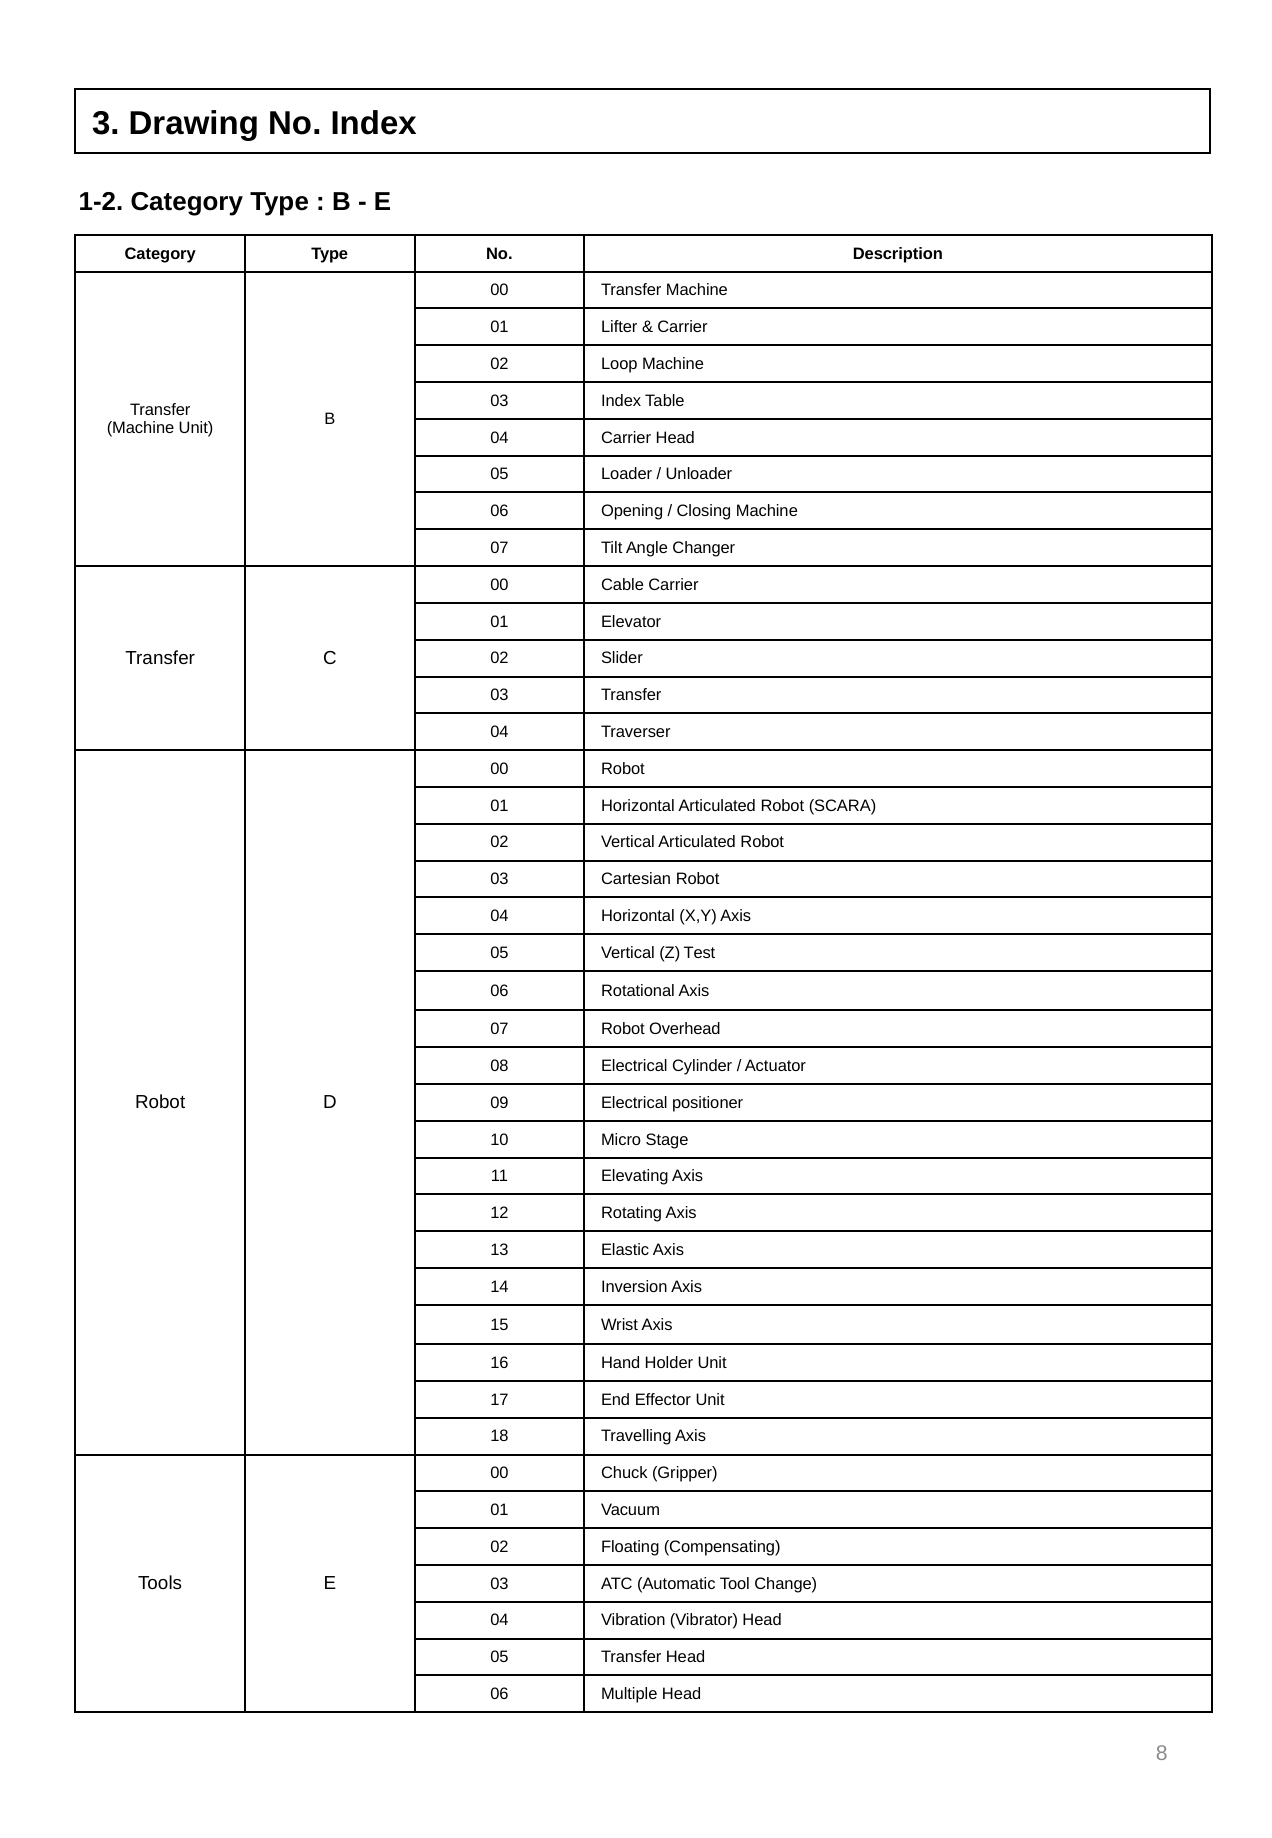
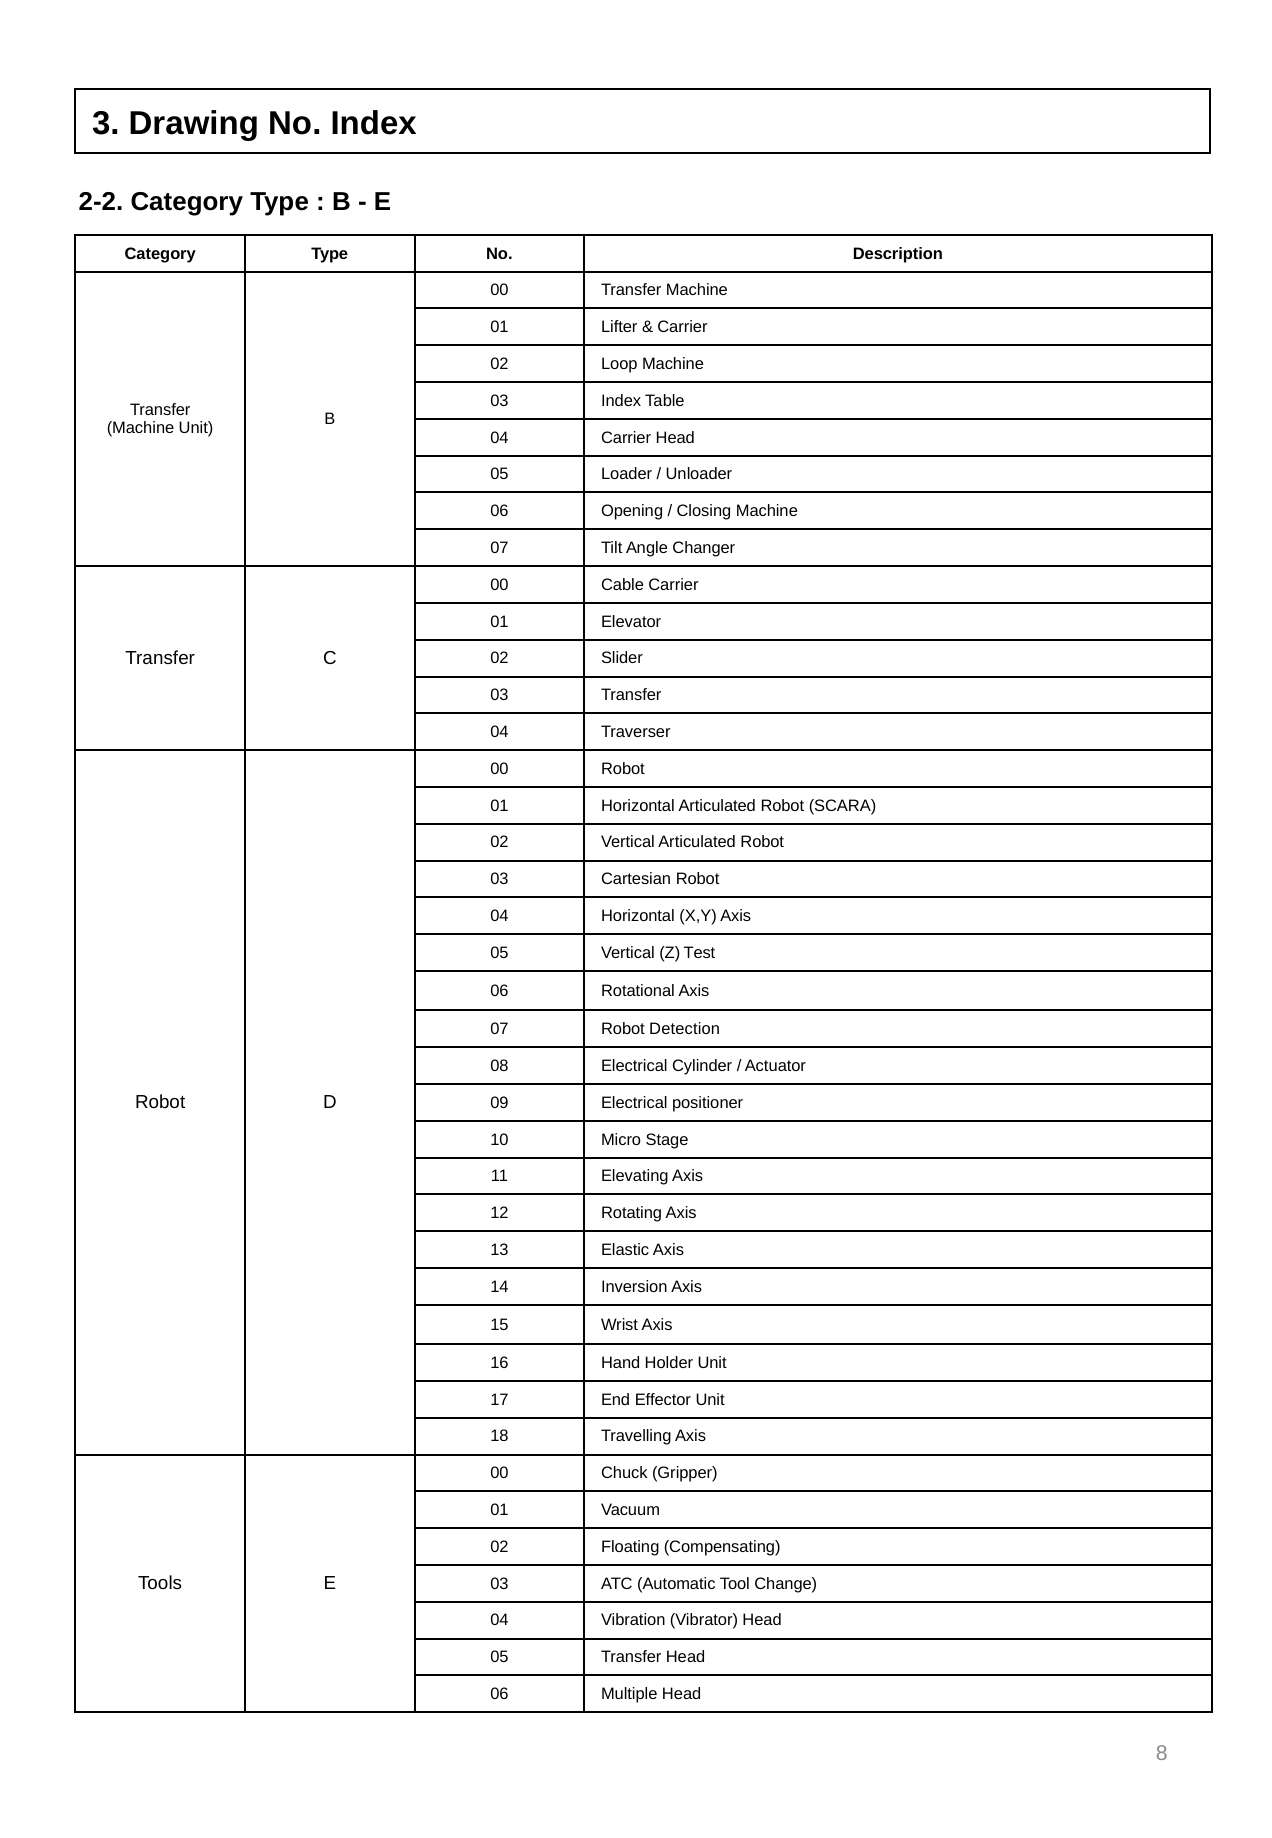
1-2: 1-2 -> 2-2
Overhead: Overhead -> Detection
